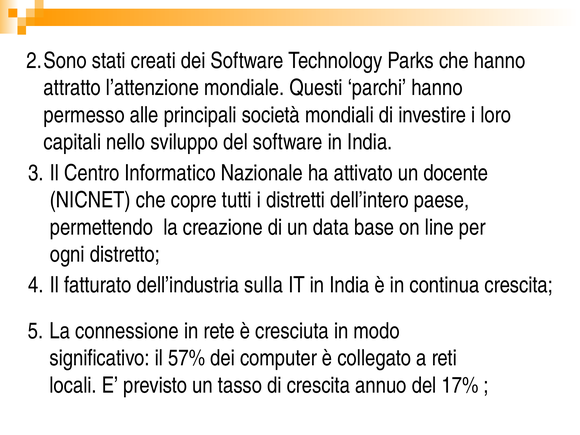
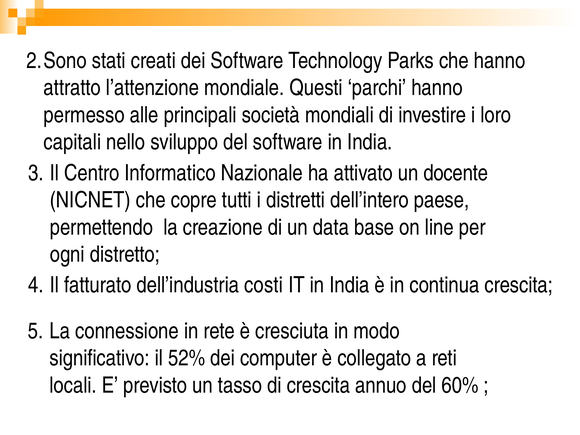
sulla: sulla -> costi
57%: 57% -> 52%
17%: 17% -> 60%
